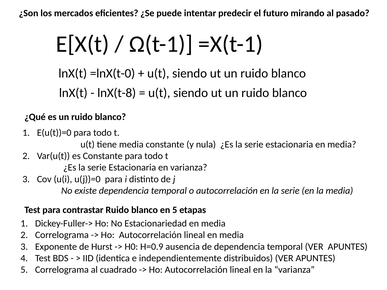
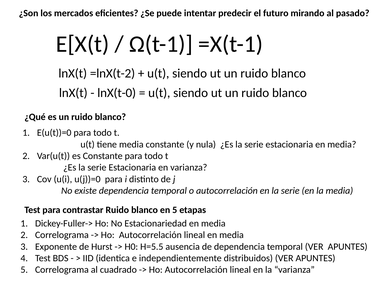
=lnX(t-0: =lnX(t-0 -> =lnX(t-2
lnX(t-8: lnX(t-8 -> lnX(t-0
H=0.9: H=0.9 -> H=5.5
